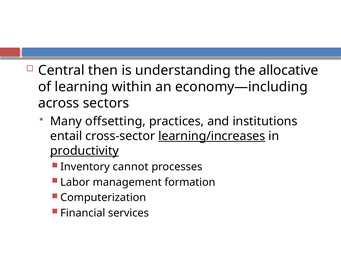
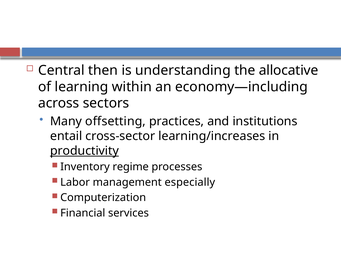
learning/increases underline: present -> none
cannot: cannot -> regime
formation: formation -> especially
